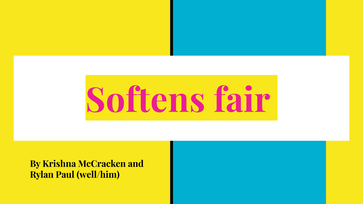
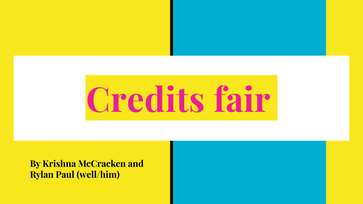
Softens: Softens -> Credits
